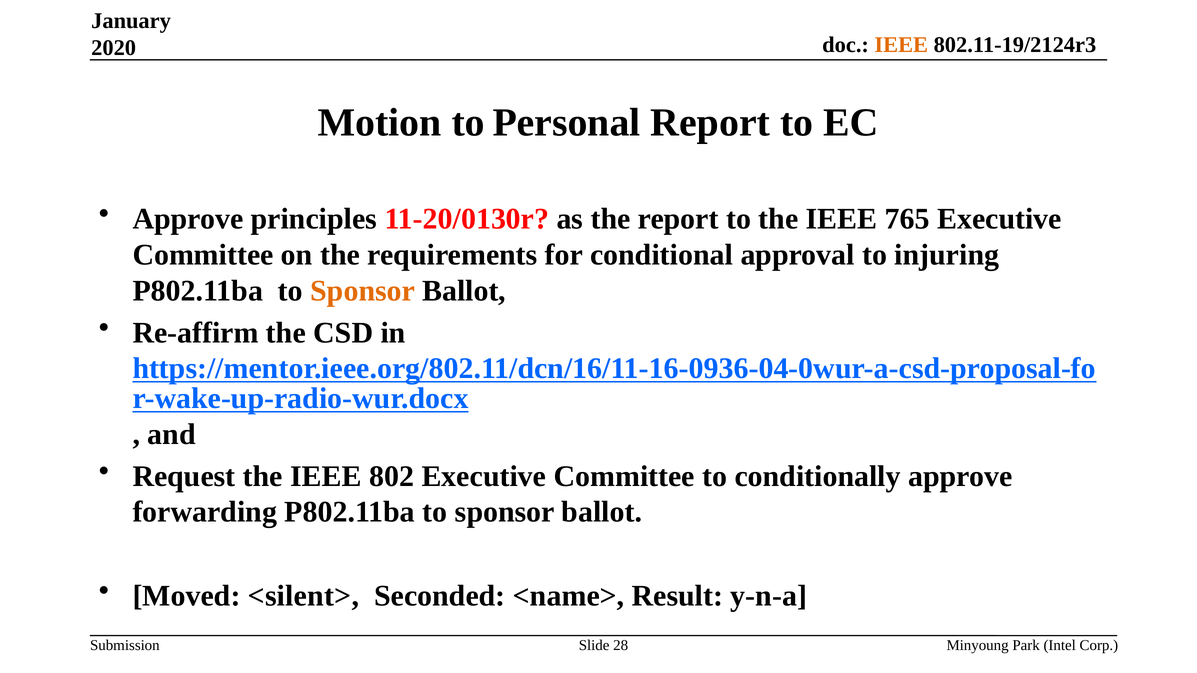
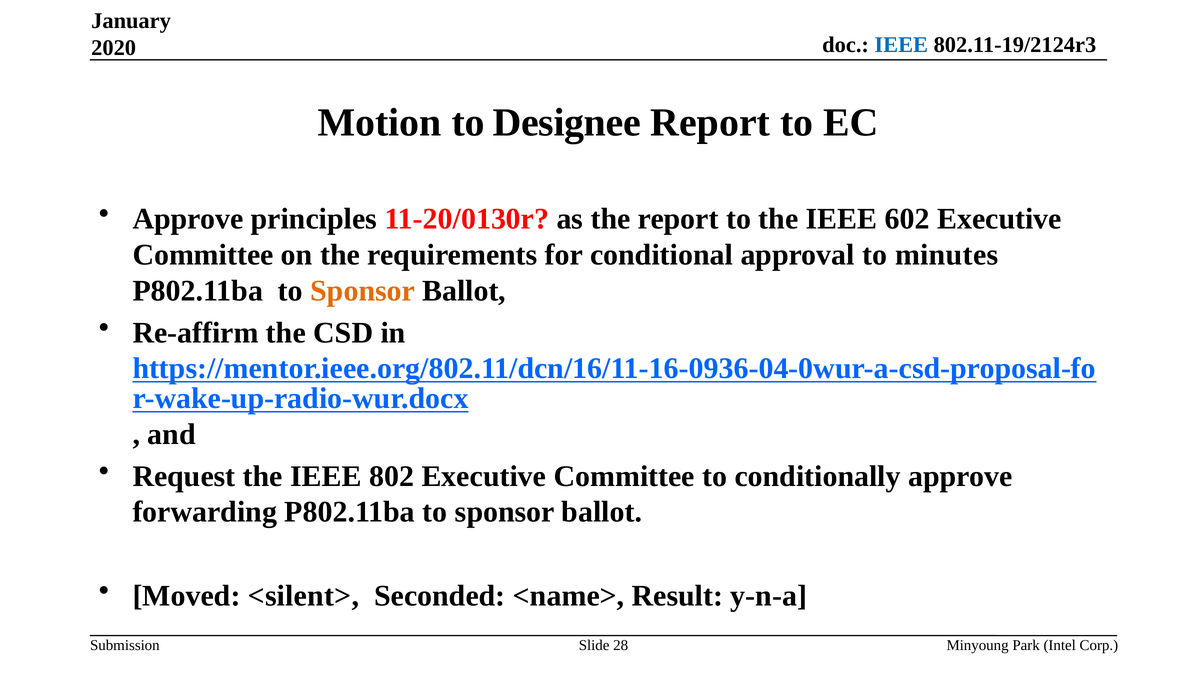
IEEE at (901, 45) colour: orange -> blue
Personal: Personal -> Designee
765: 765 -> 602
injuring: injuring -> minutes
